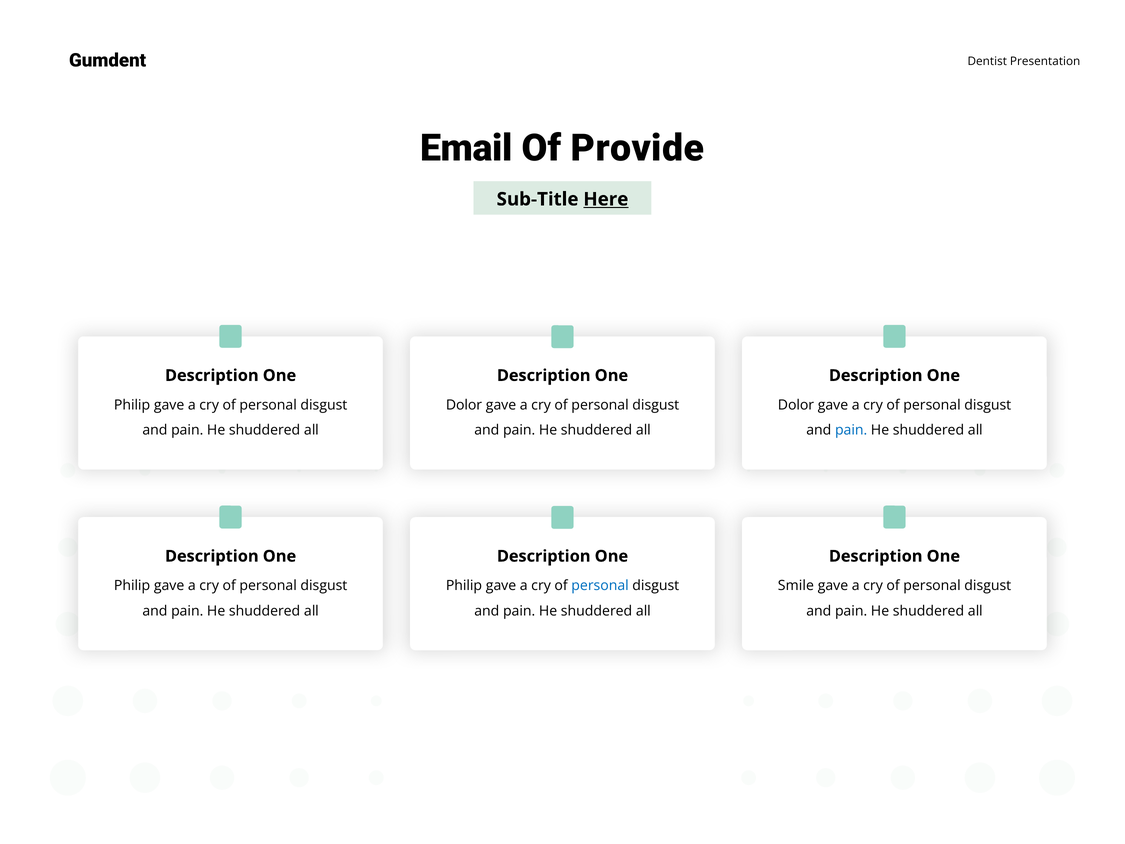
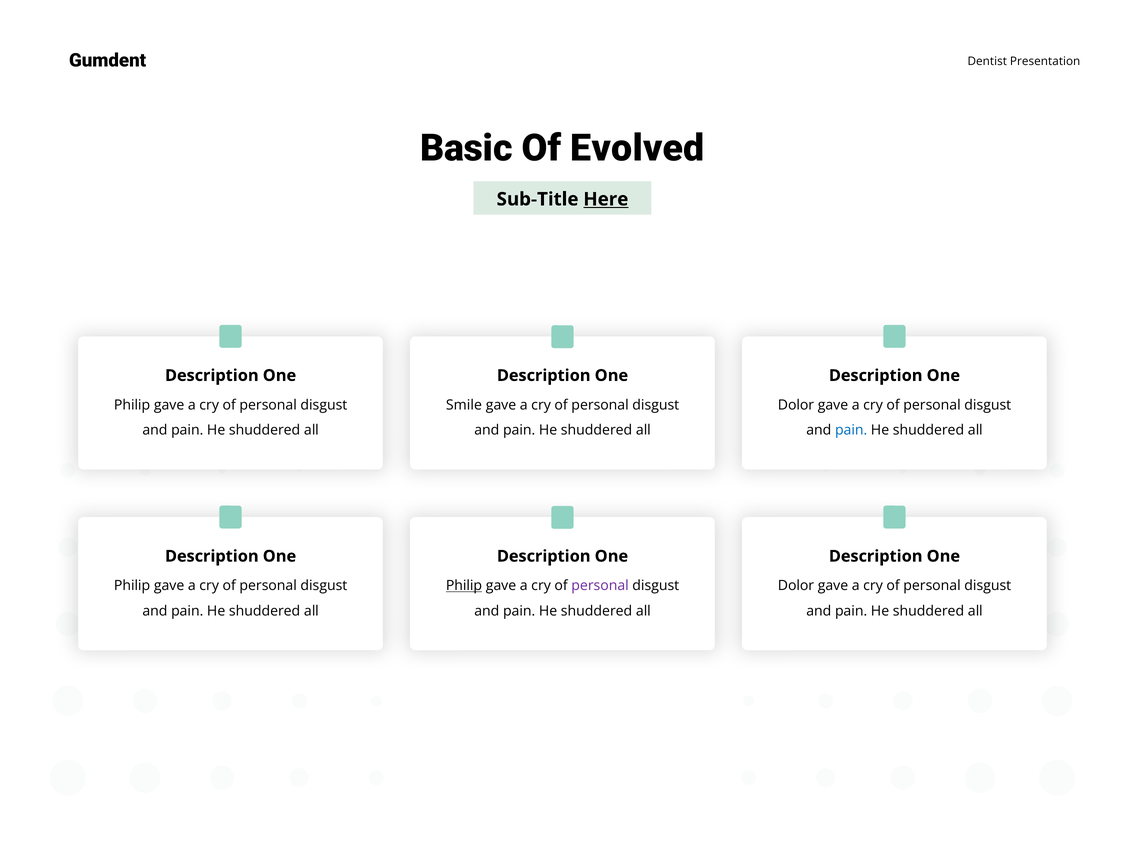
Email: Email -> Basic
Provide: Provide -> Evolved
Dolor at (464, 405): Dolor -> Smile
Philip at (464, 585) underline: none -> present
personal at (600, 585) colour: blue -> purple
Smile at (796, 585): Smile -> Dolor
